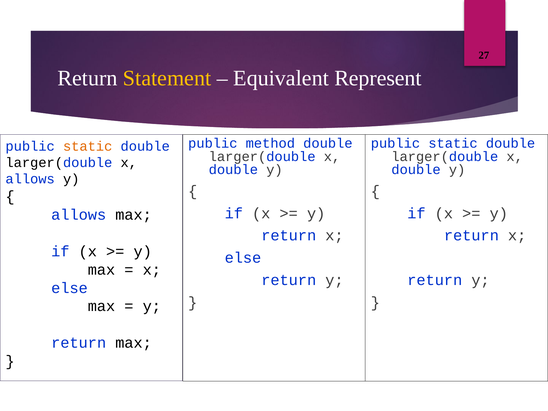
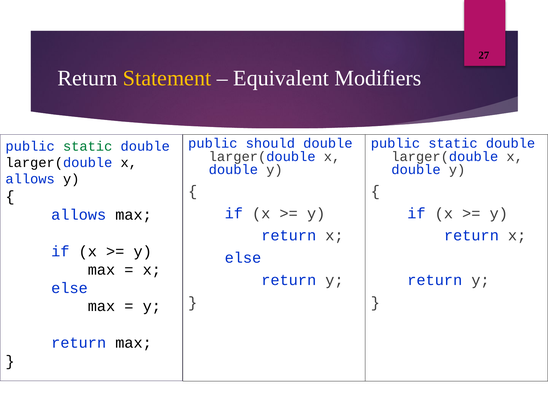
Represent: Represent -> Modifiers
method: method -> should
static at (88, 146) colour: orange -> green
